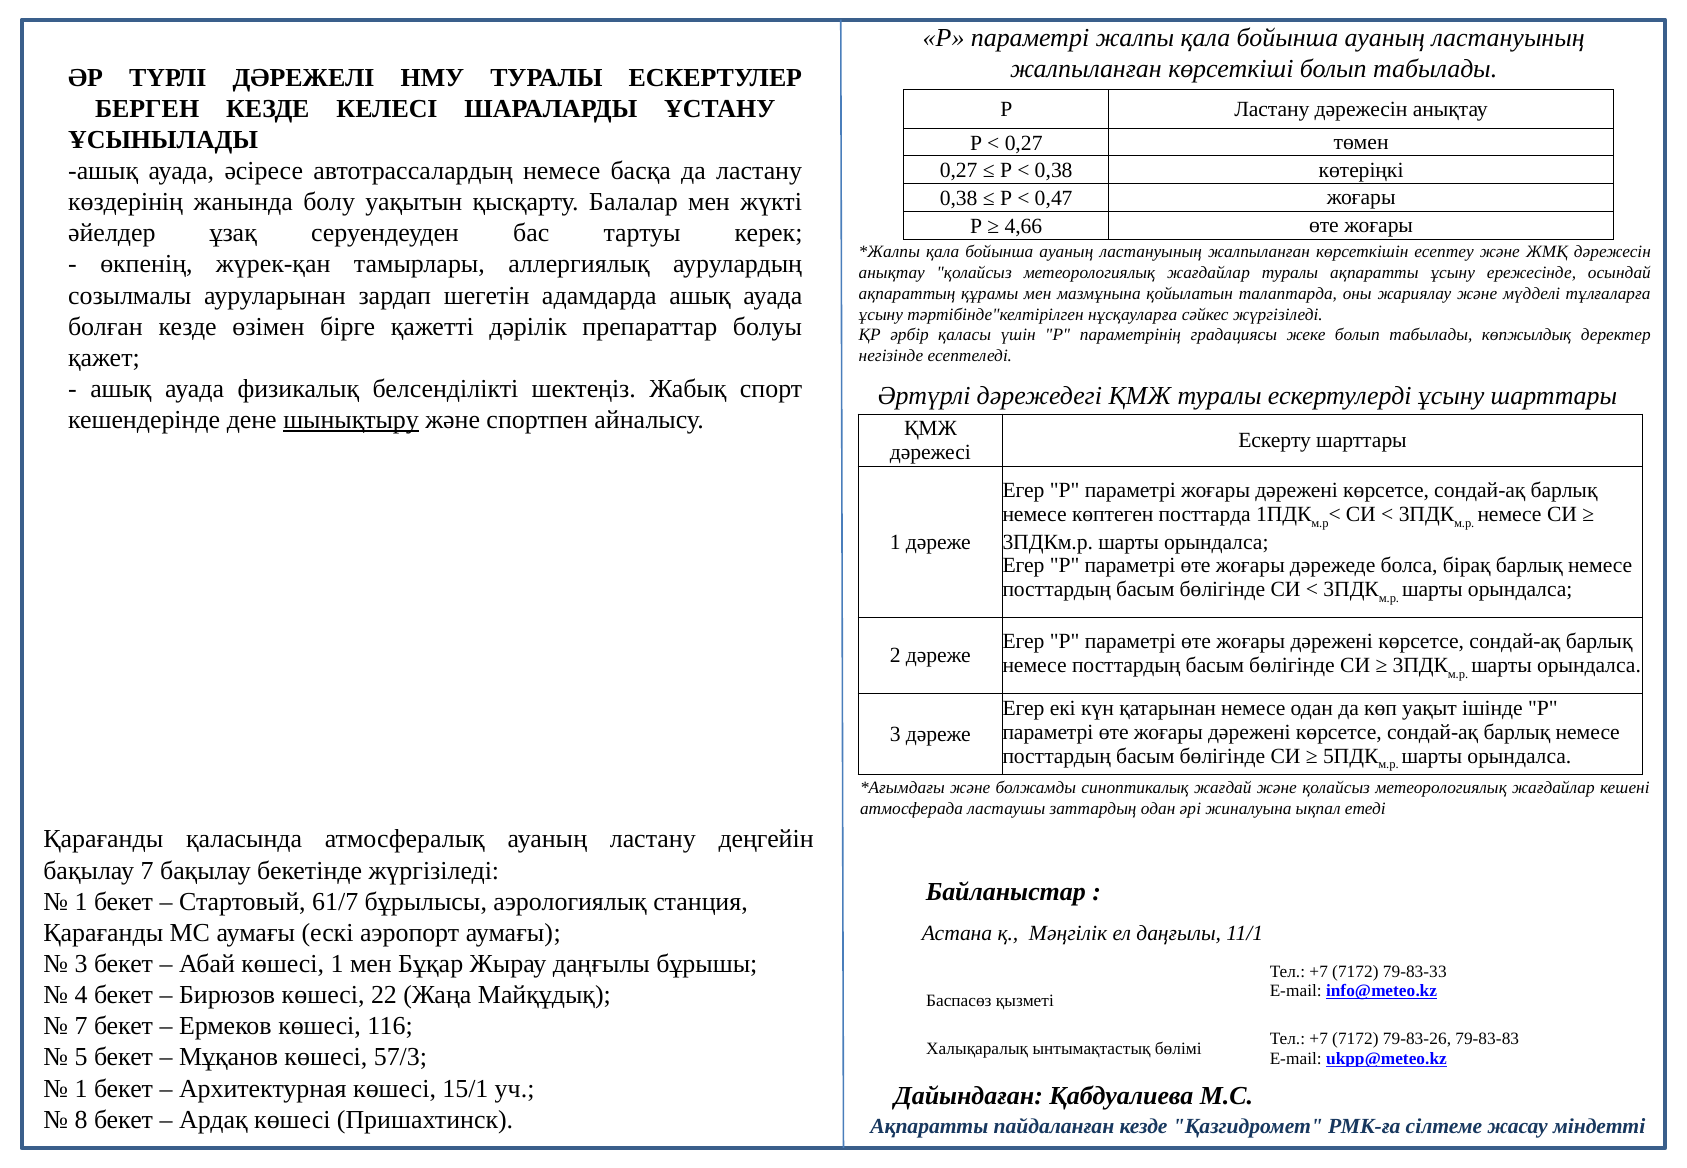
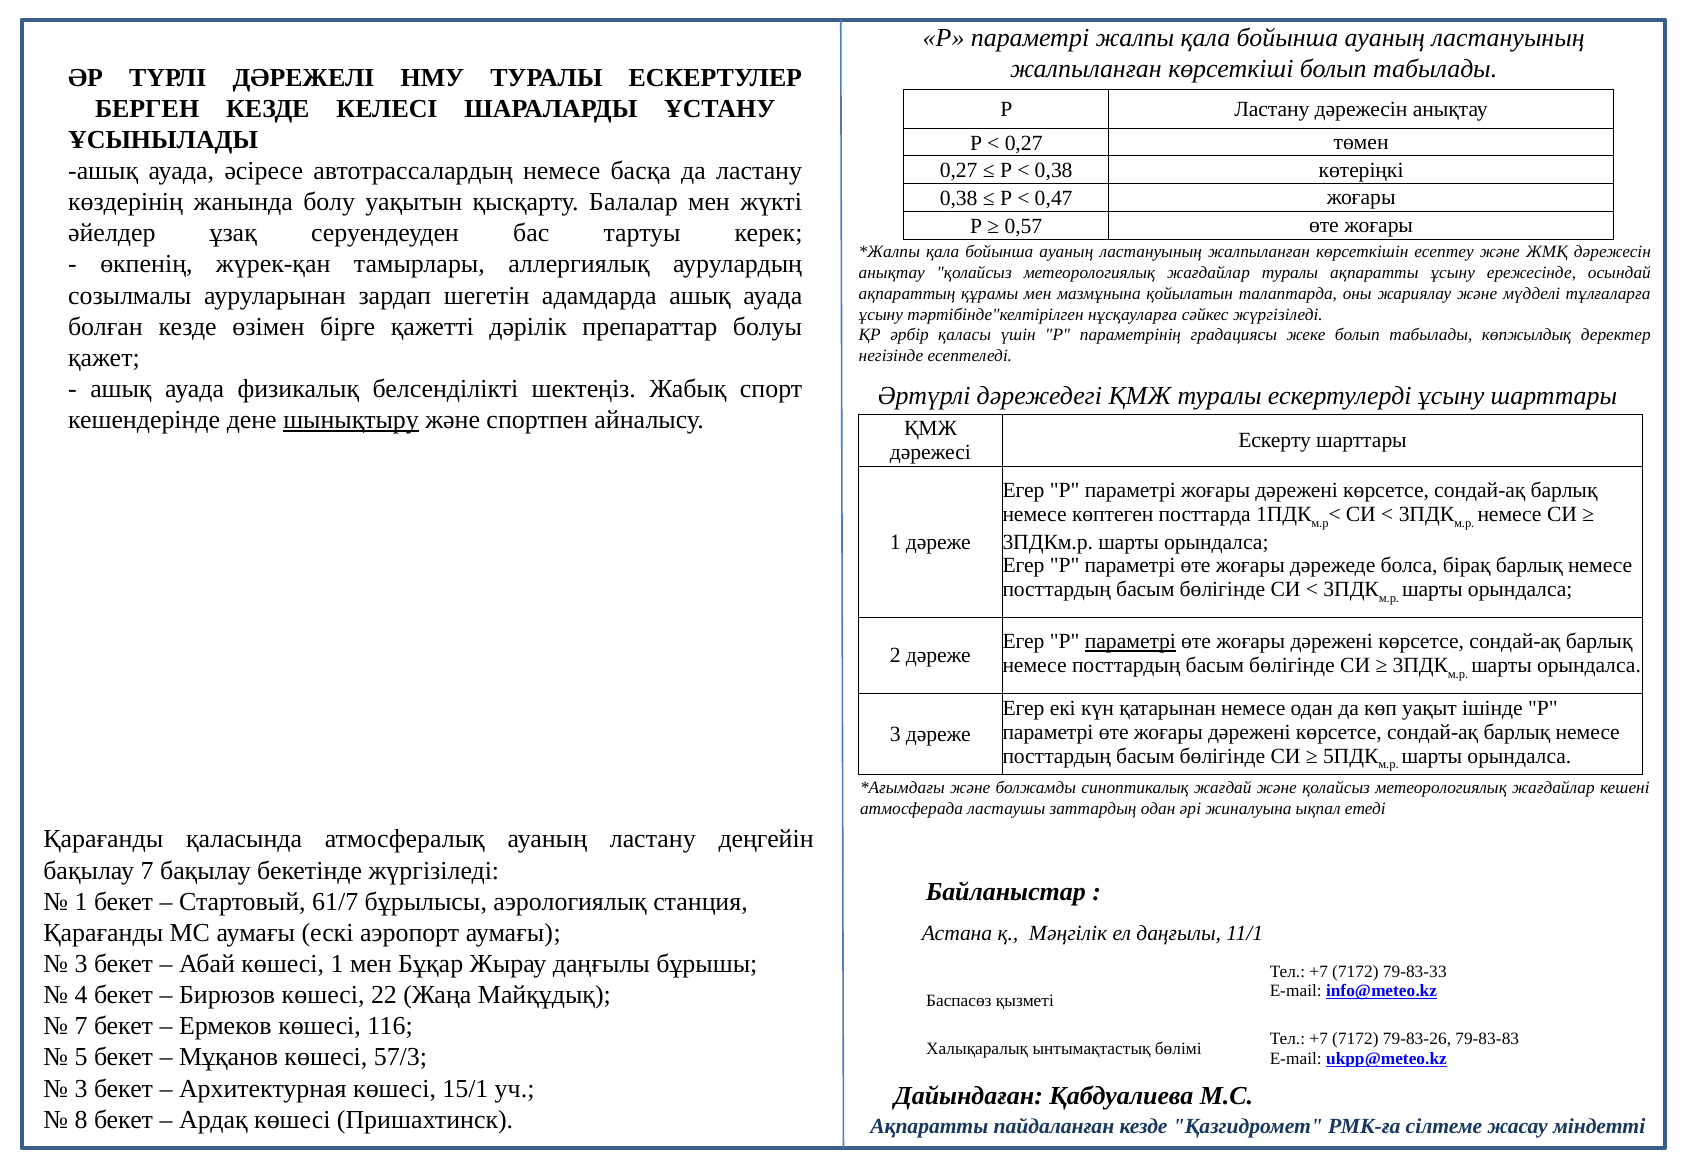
4,66: 4,66 -> 0,57
параметрі at (1130, 642) underline: none -> present
1 at (81, 1088): 1 -> 3
